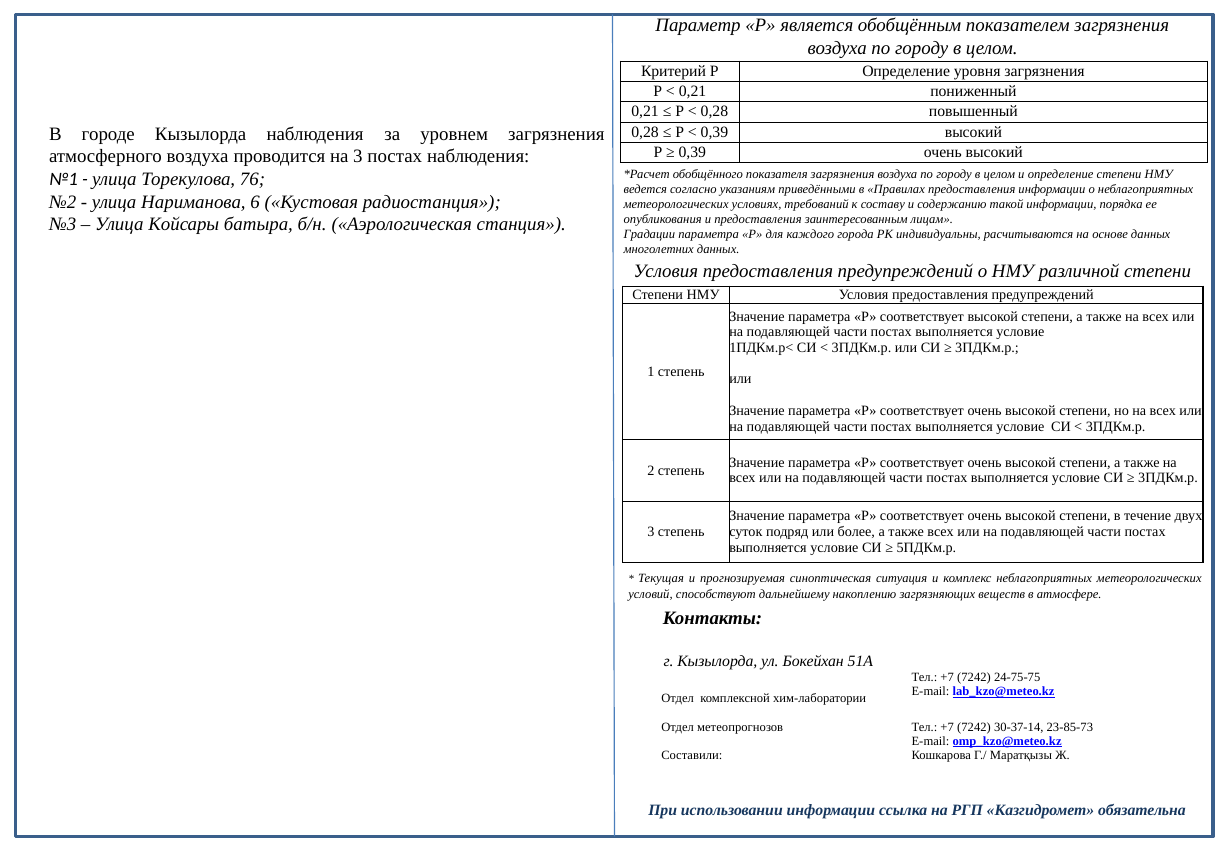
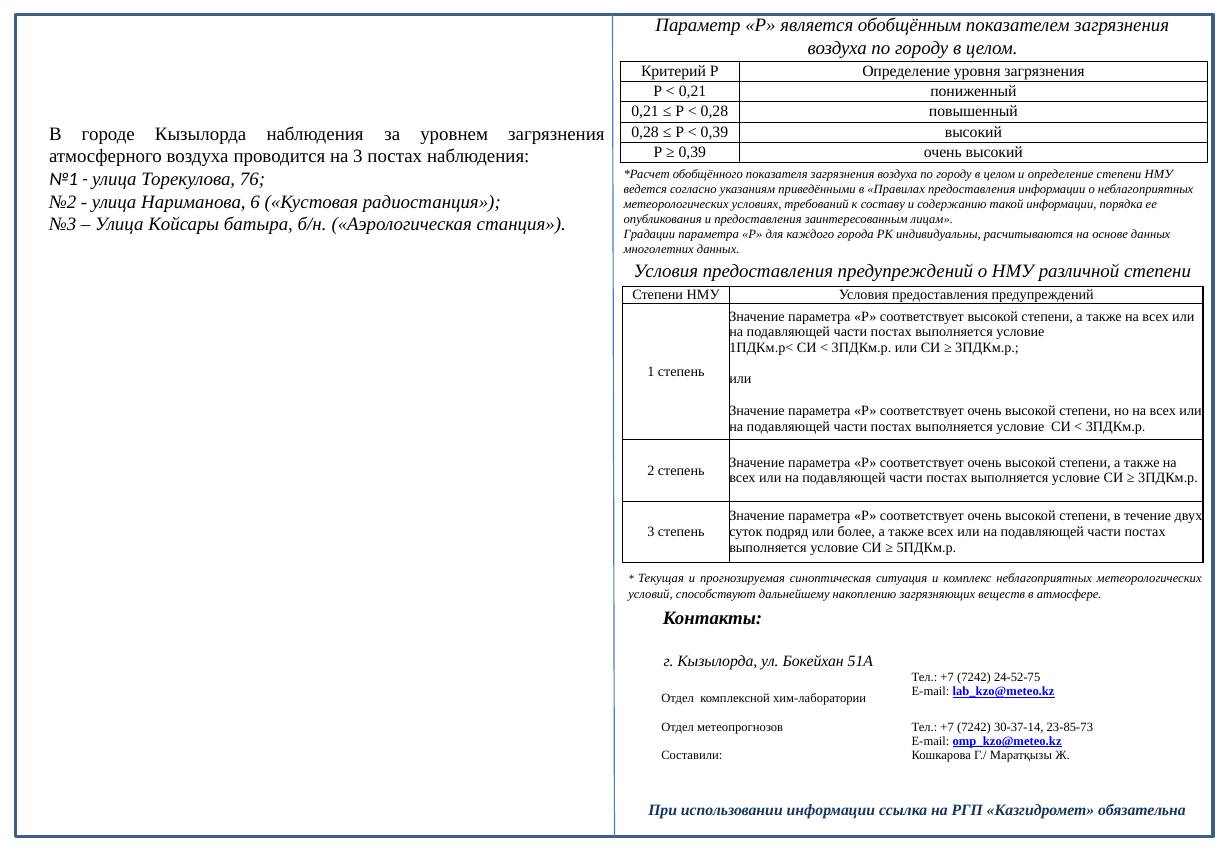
24-75-75: 24-75-75 -> 24-52-75
